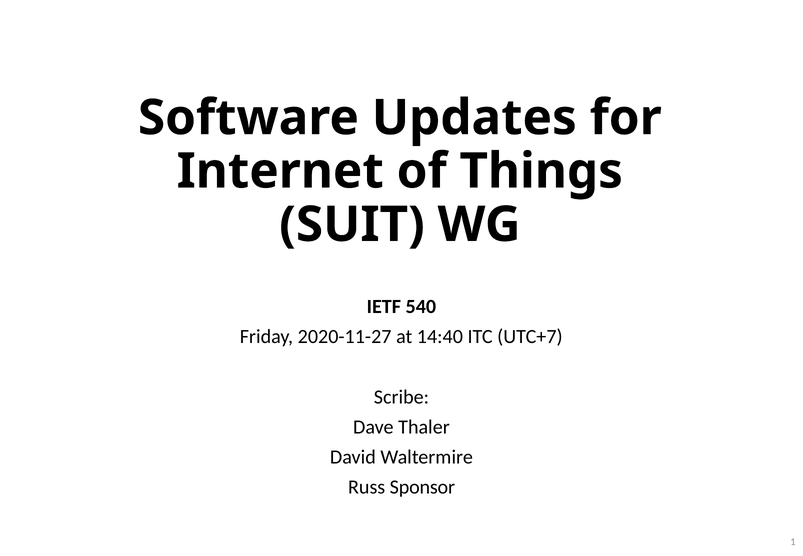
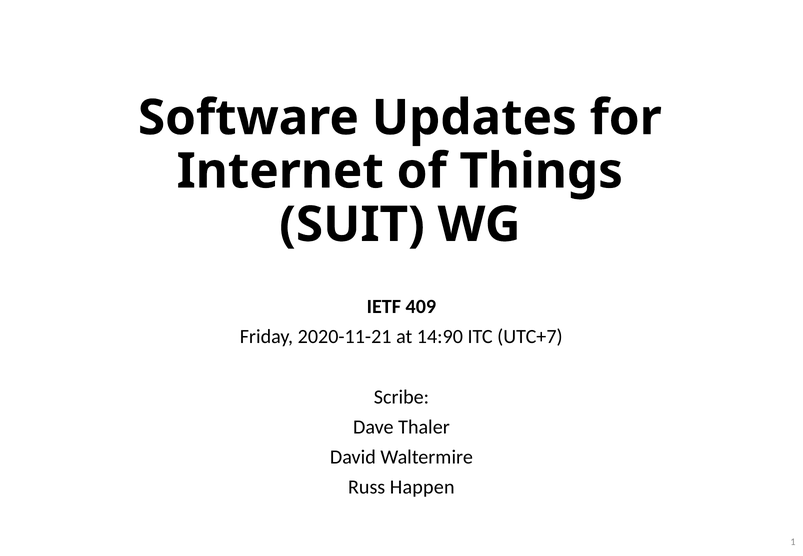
540: 540 -> 409
2020-11-27: 2020-11-27 -> 2020-11-21
14:40: 14:40 -> 14:90
Sponsor: Sponsor -> Happen
